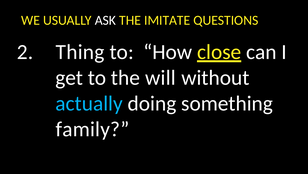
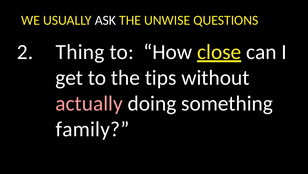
IMITATE: IMITATE -> UNWISE
will: will -> tips
actually colour: light blue -> pink
